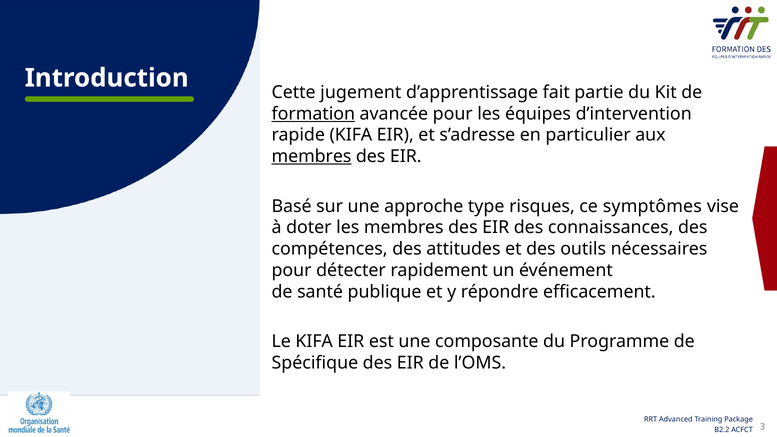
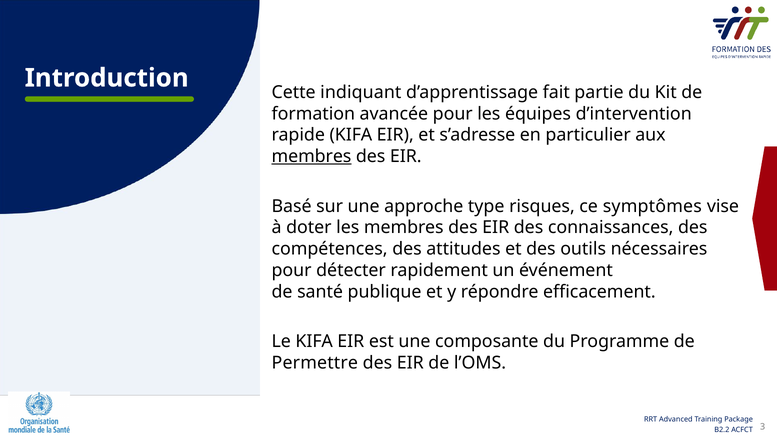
jugement: jugement -> indiquant
formation underline: present -> none
Spécifique: Spécifique -> Permettre
